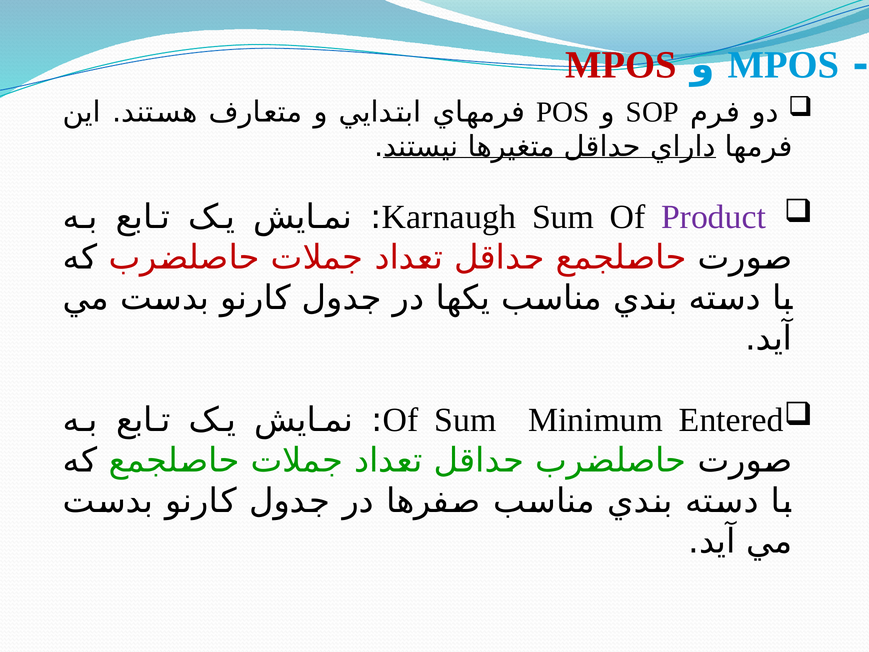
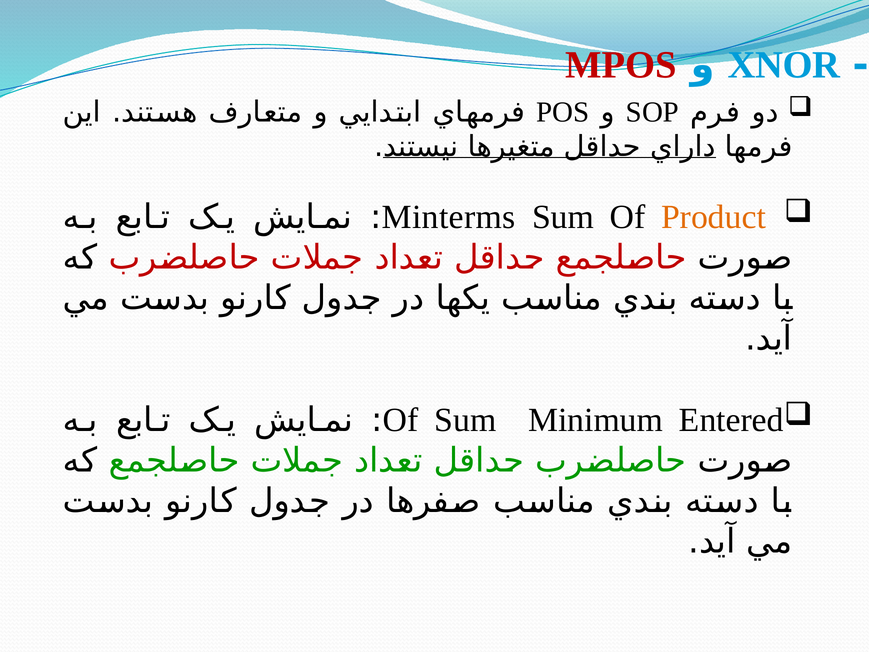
MPOS at (784, 65): MPOS -> XNOR
Karnaugh: Karnaugh -> Minterms
Product colour: purple -> orange
